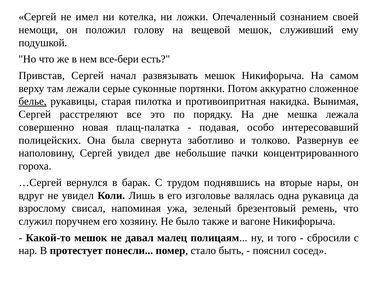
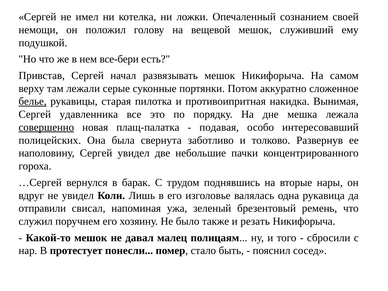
расстреляют: расстреляют -> удавленника
совершенно underline: none -> present
взрослому: взрослому -> отправили
вагоне: вагоне -> резать
